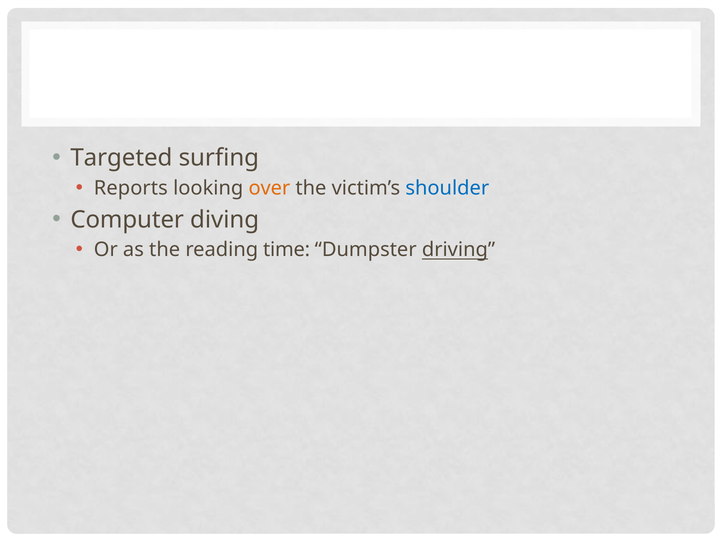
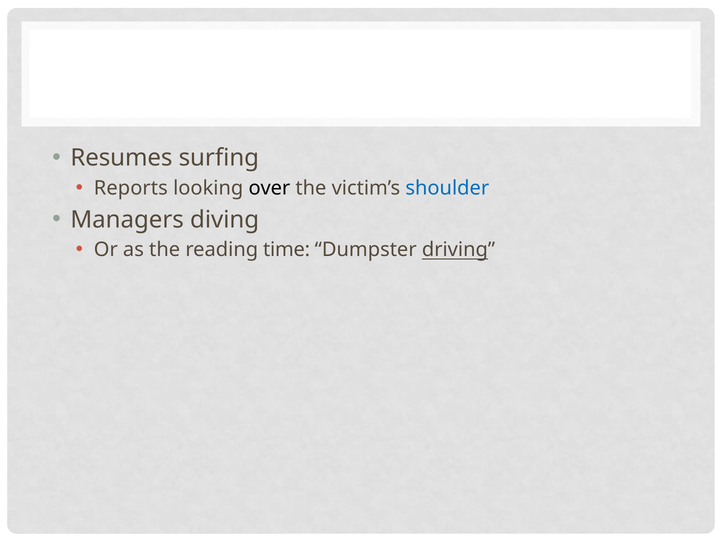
Targeted: Targeted -> Resumes
over colour: orange -> black
Computer: Computer -> Managers
